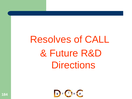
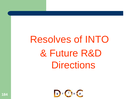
CALL: CALL -> INTO
